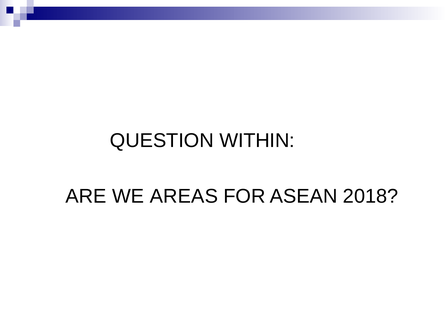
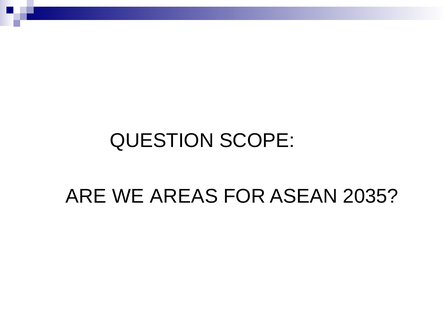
WITHIN: WITHIN -> SCOPE
2018: 2018 -> 2035
